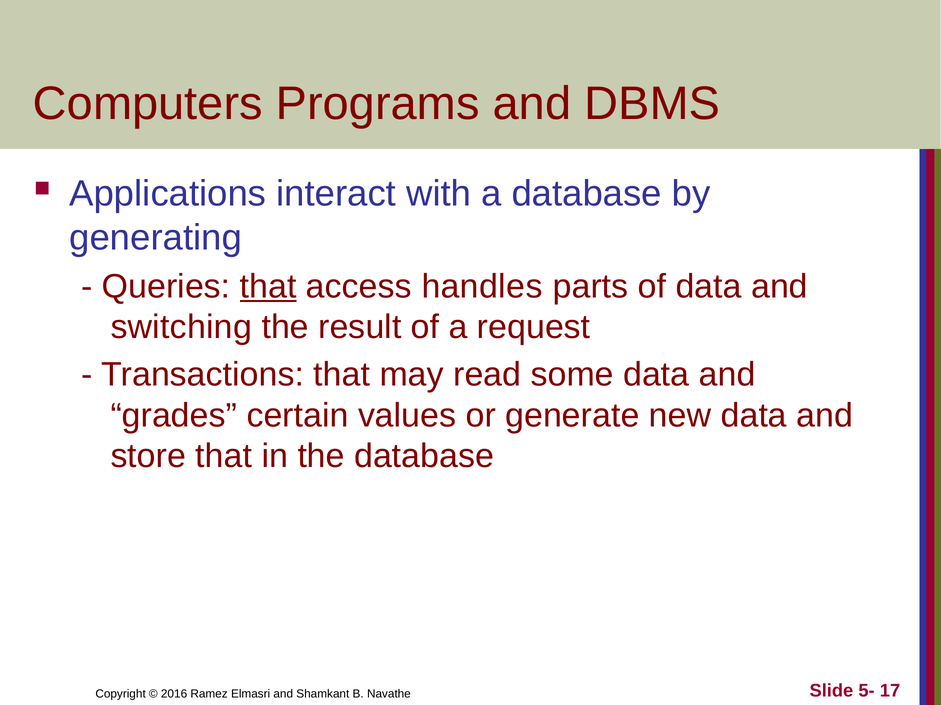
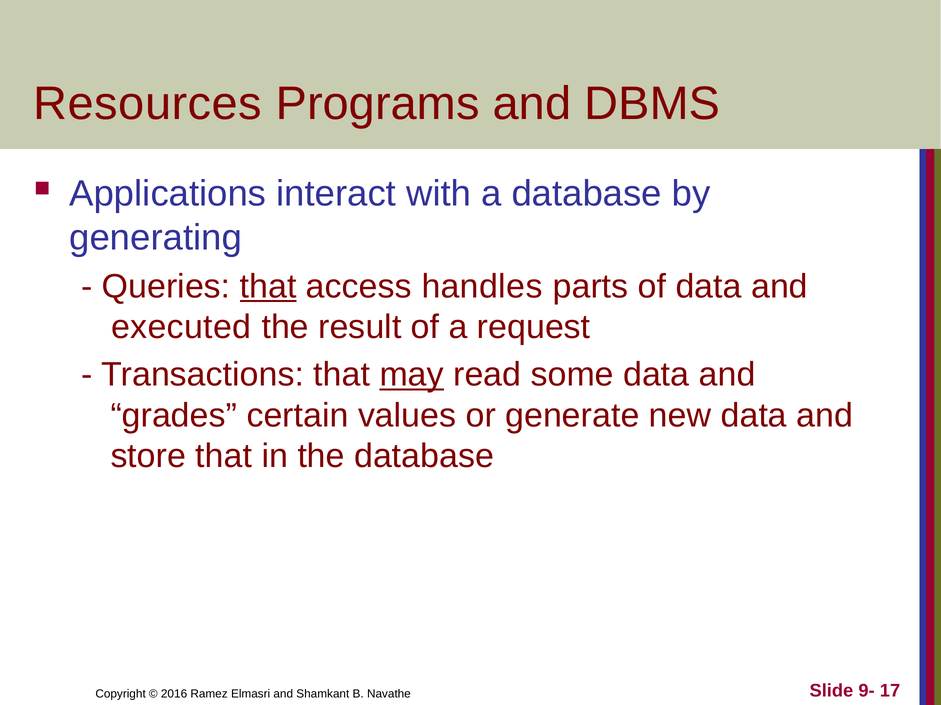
Computers: Computers -> Resources
switching: switching -> executed
may underline: none -> present
5-: 5- -> 9-
